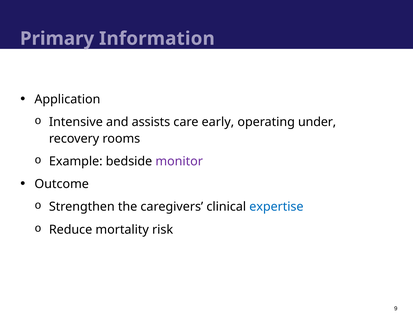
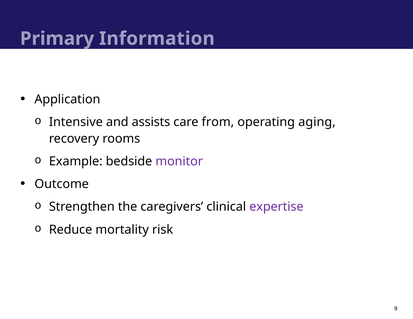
early: early -> from
under: under -> aging
expertise colour: blue -> purple
